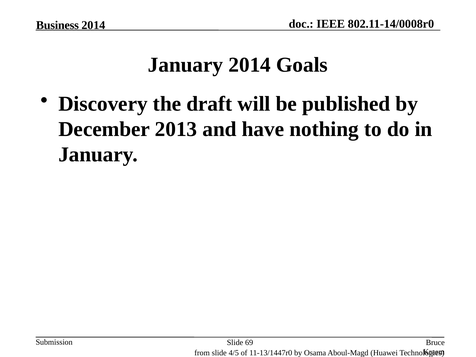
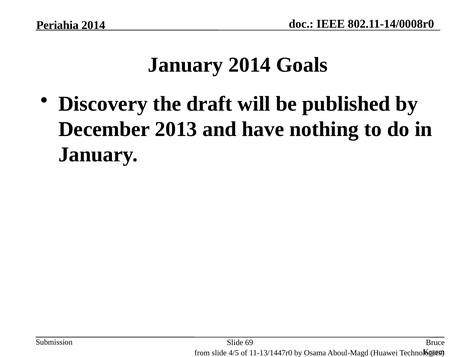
Business: Business -> Periahia
